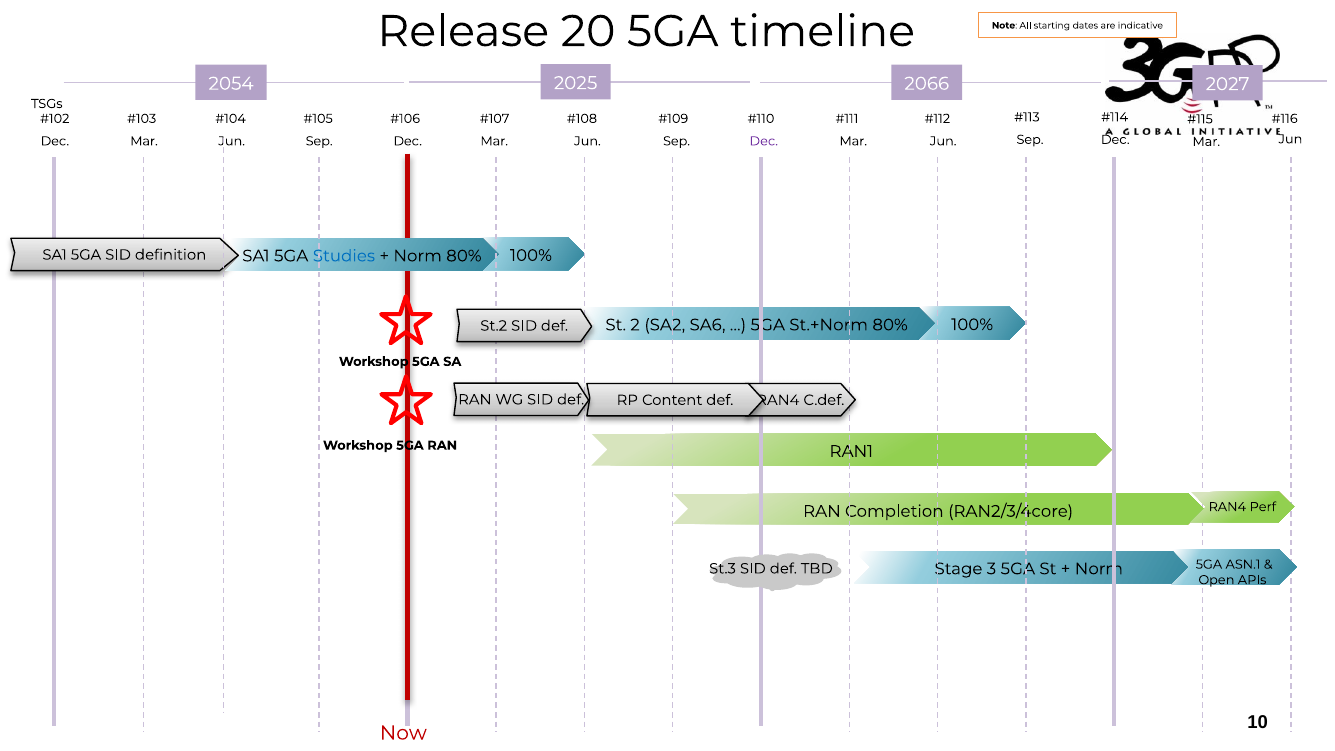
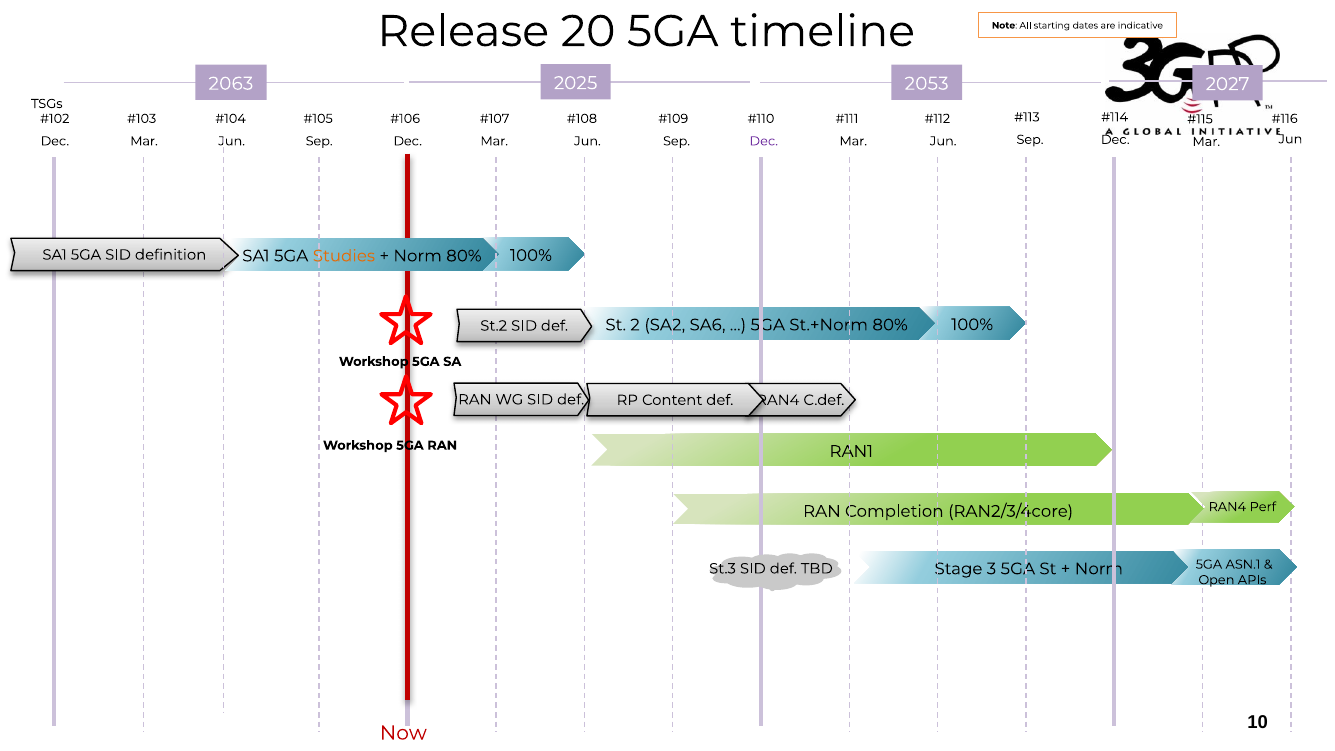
2066: 2066 -> 2053
2054: 2054 -> 2063
Studies colour: blue -> orange
